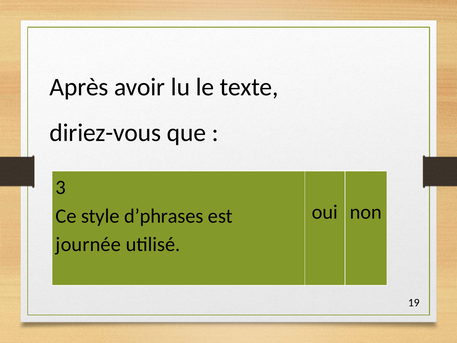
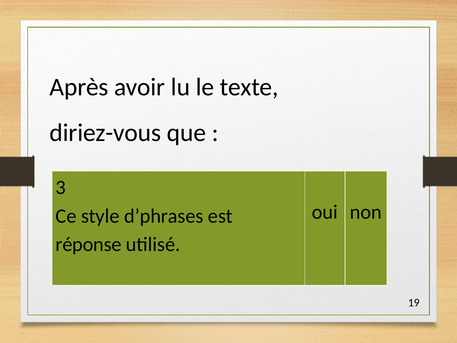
journée: journée -> réponse
